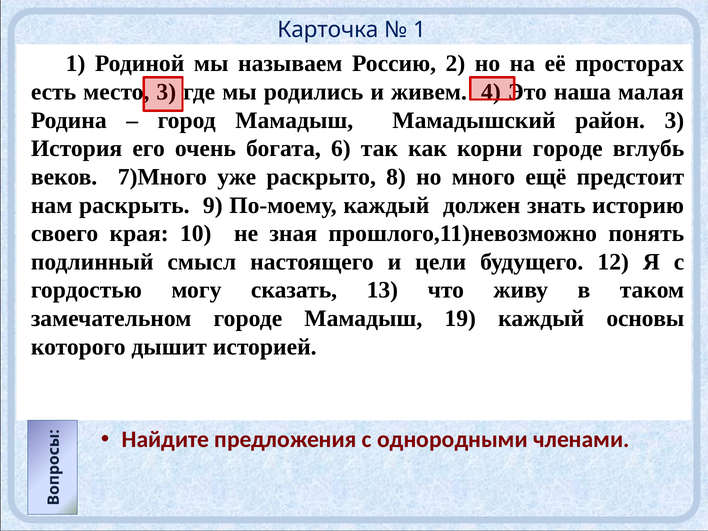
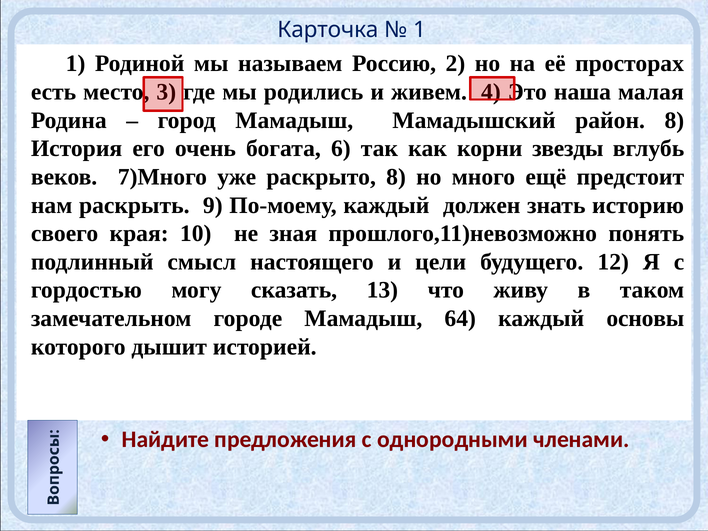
район 3: 3 -> 8
корни городе: городе -> звезды
19: 19 -> 64
